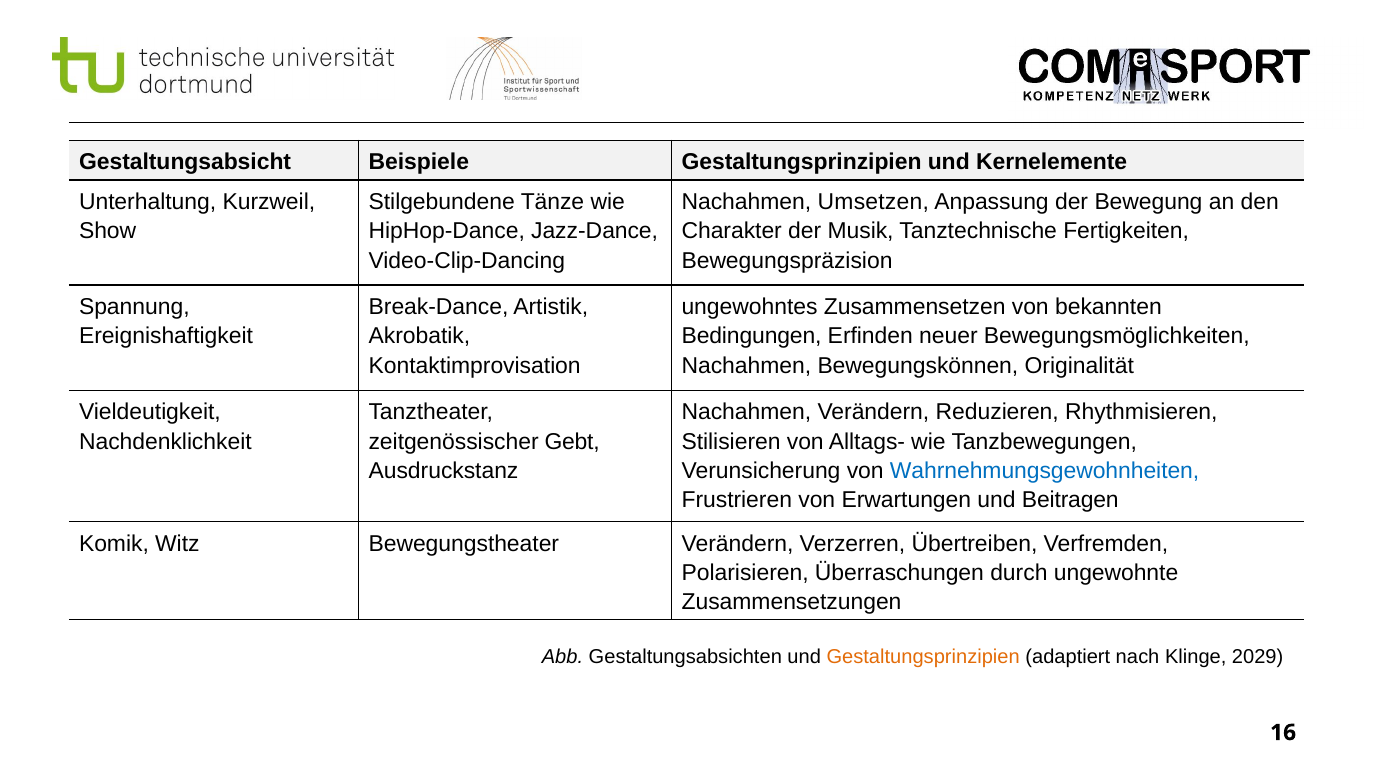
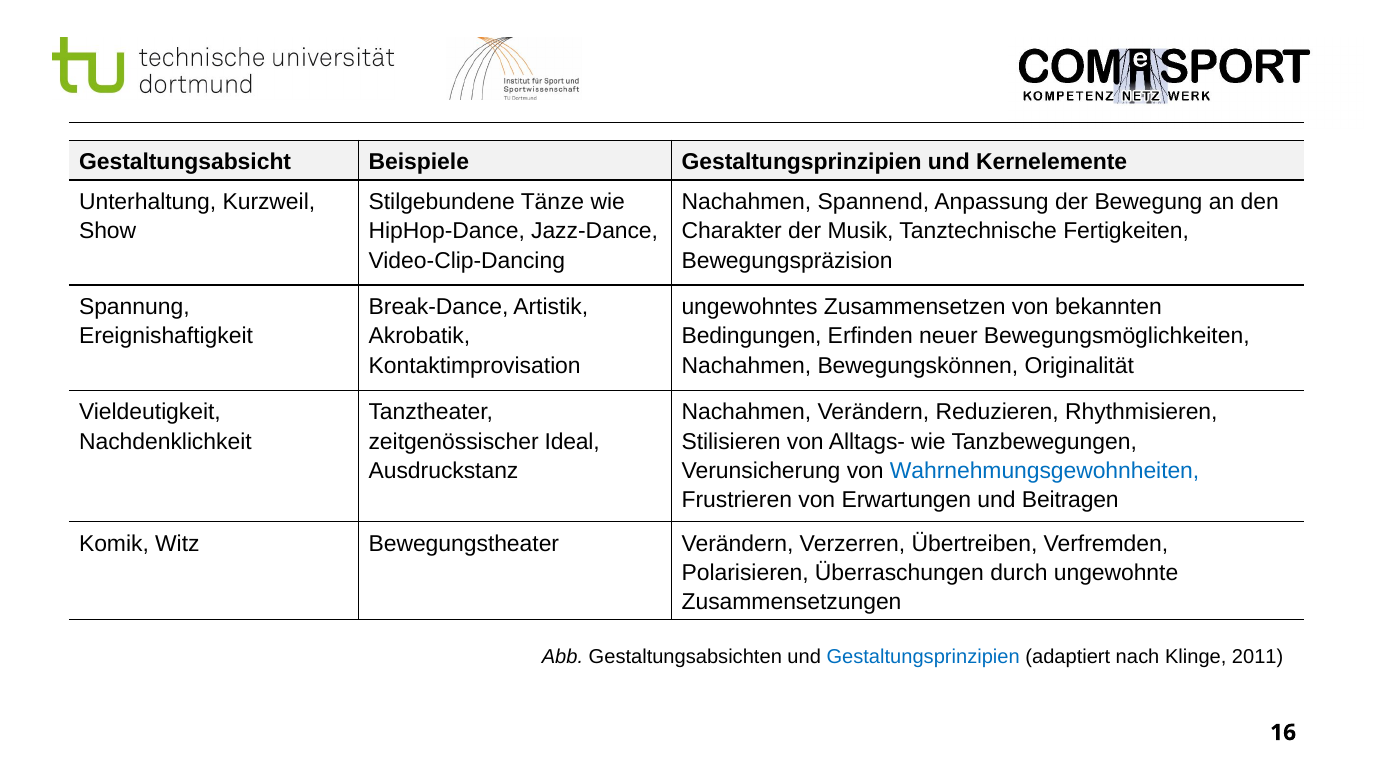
Umsetzen: Umsetzen -> Spannend
Gebt: Gebt -> Ideal
Gestaltungsprinzipien at (923, 657) colour: orange -> blue
2029: 2029 -> 2011
